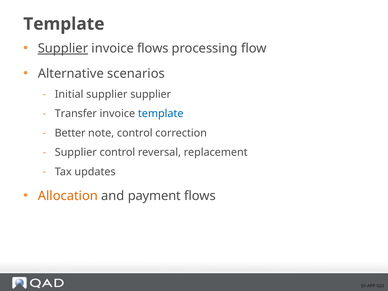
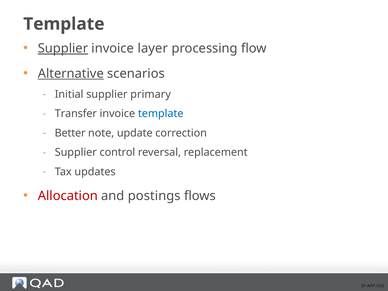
invoice flows: flows -> layer
Alternative underline: none -> present
supplier supplier: supplier -> primary
note control: control -> update
Allocation colour: orange -> red
payment: payment -> postings
